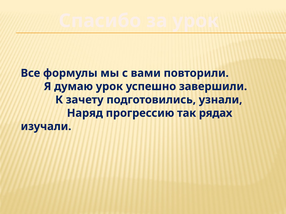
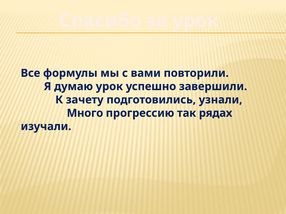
Наряд: Наряд -> Много
